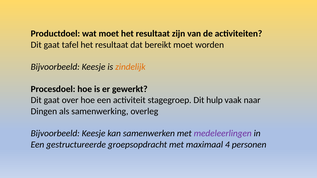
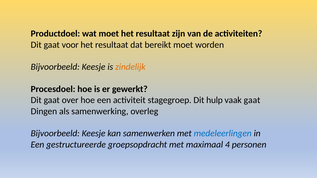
tafel: tafel -> voor
vaak naar: naar -> gaat
medeleerlingen colour: purple -> blue
